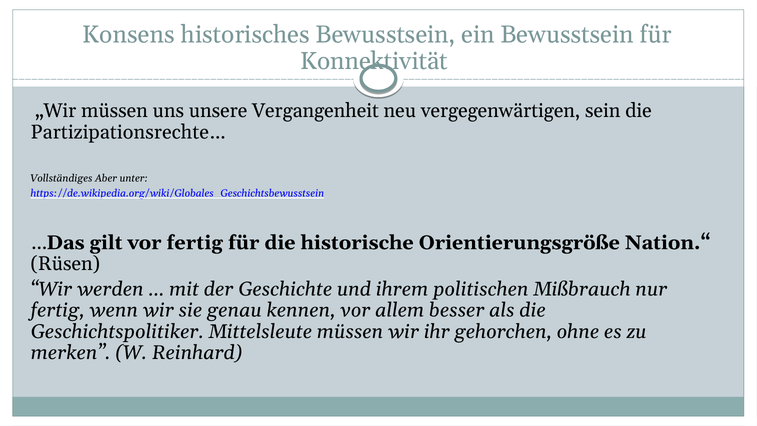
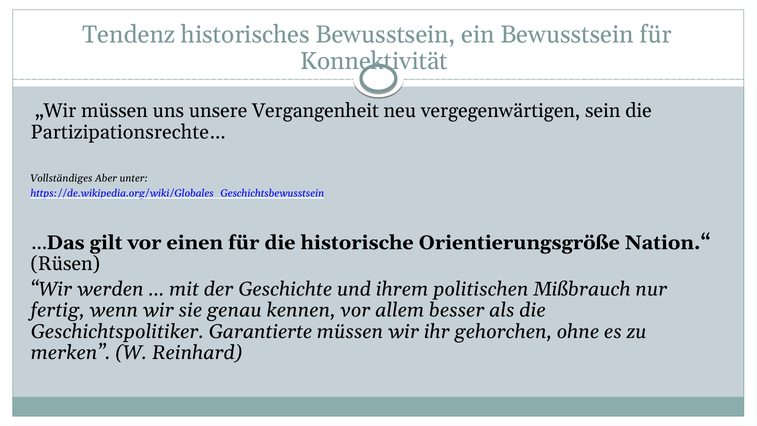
Konsens: Konsens -> Tendenz
vor fertig: fertig -> einen
Mittelsleute: Mittelsleute -> Garantierte
